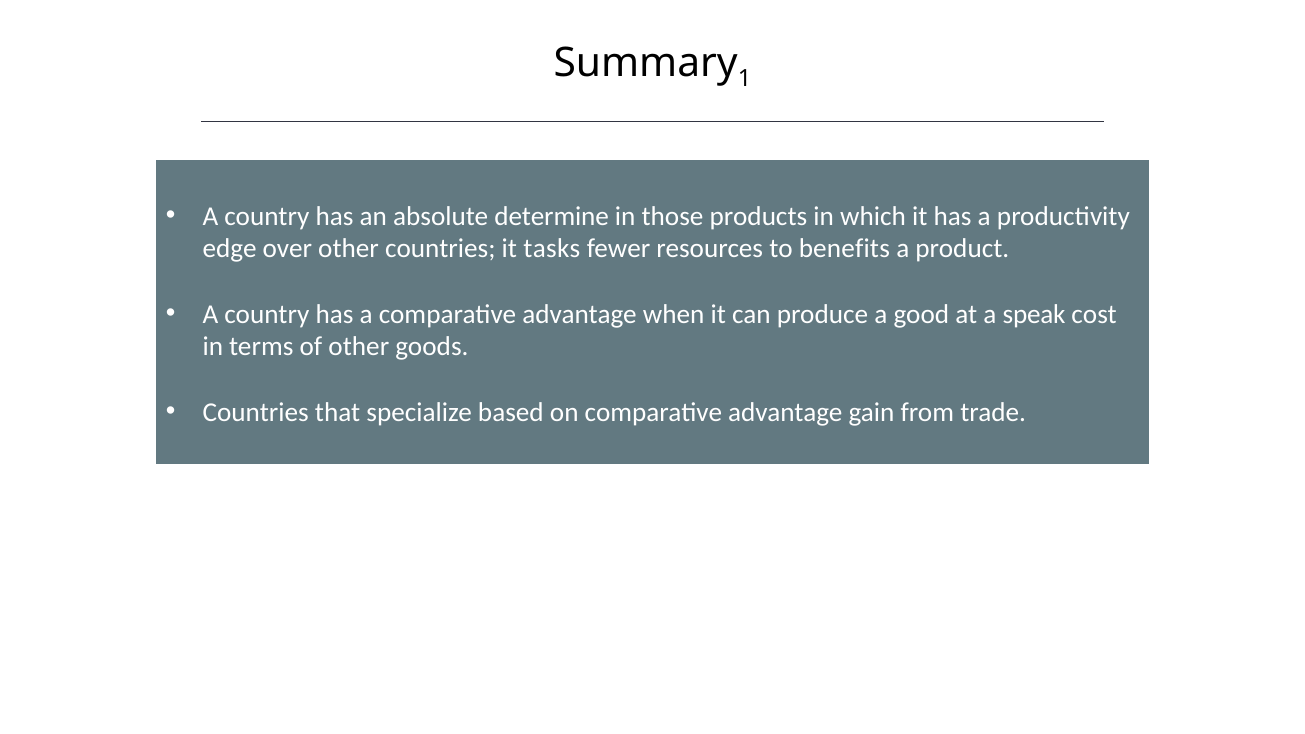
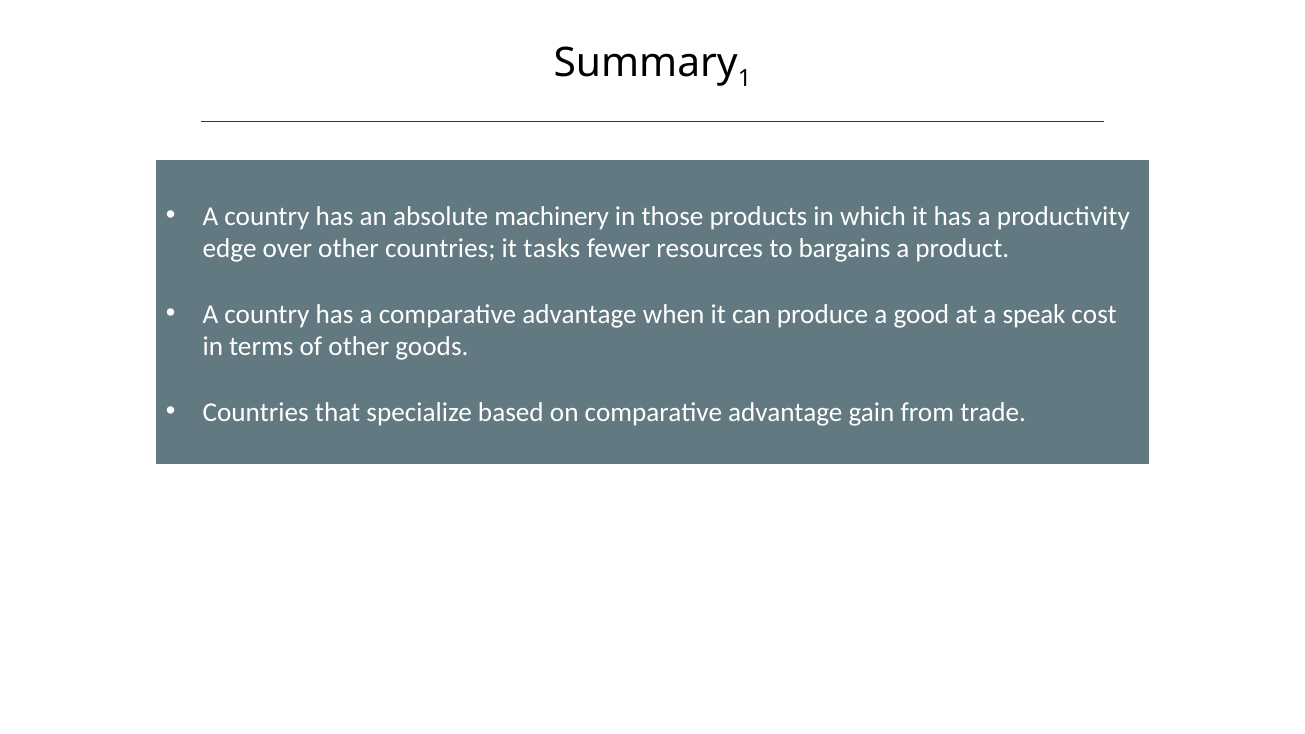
determine: determine -> machinery
benefits: benefits -> bargains
